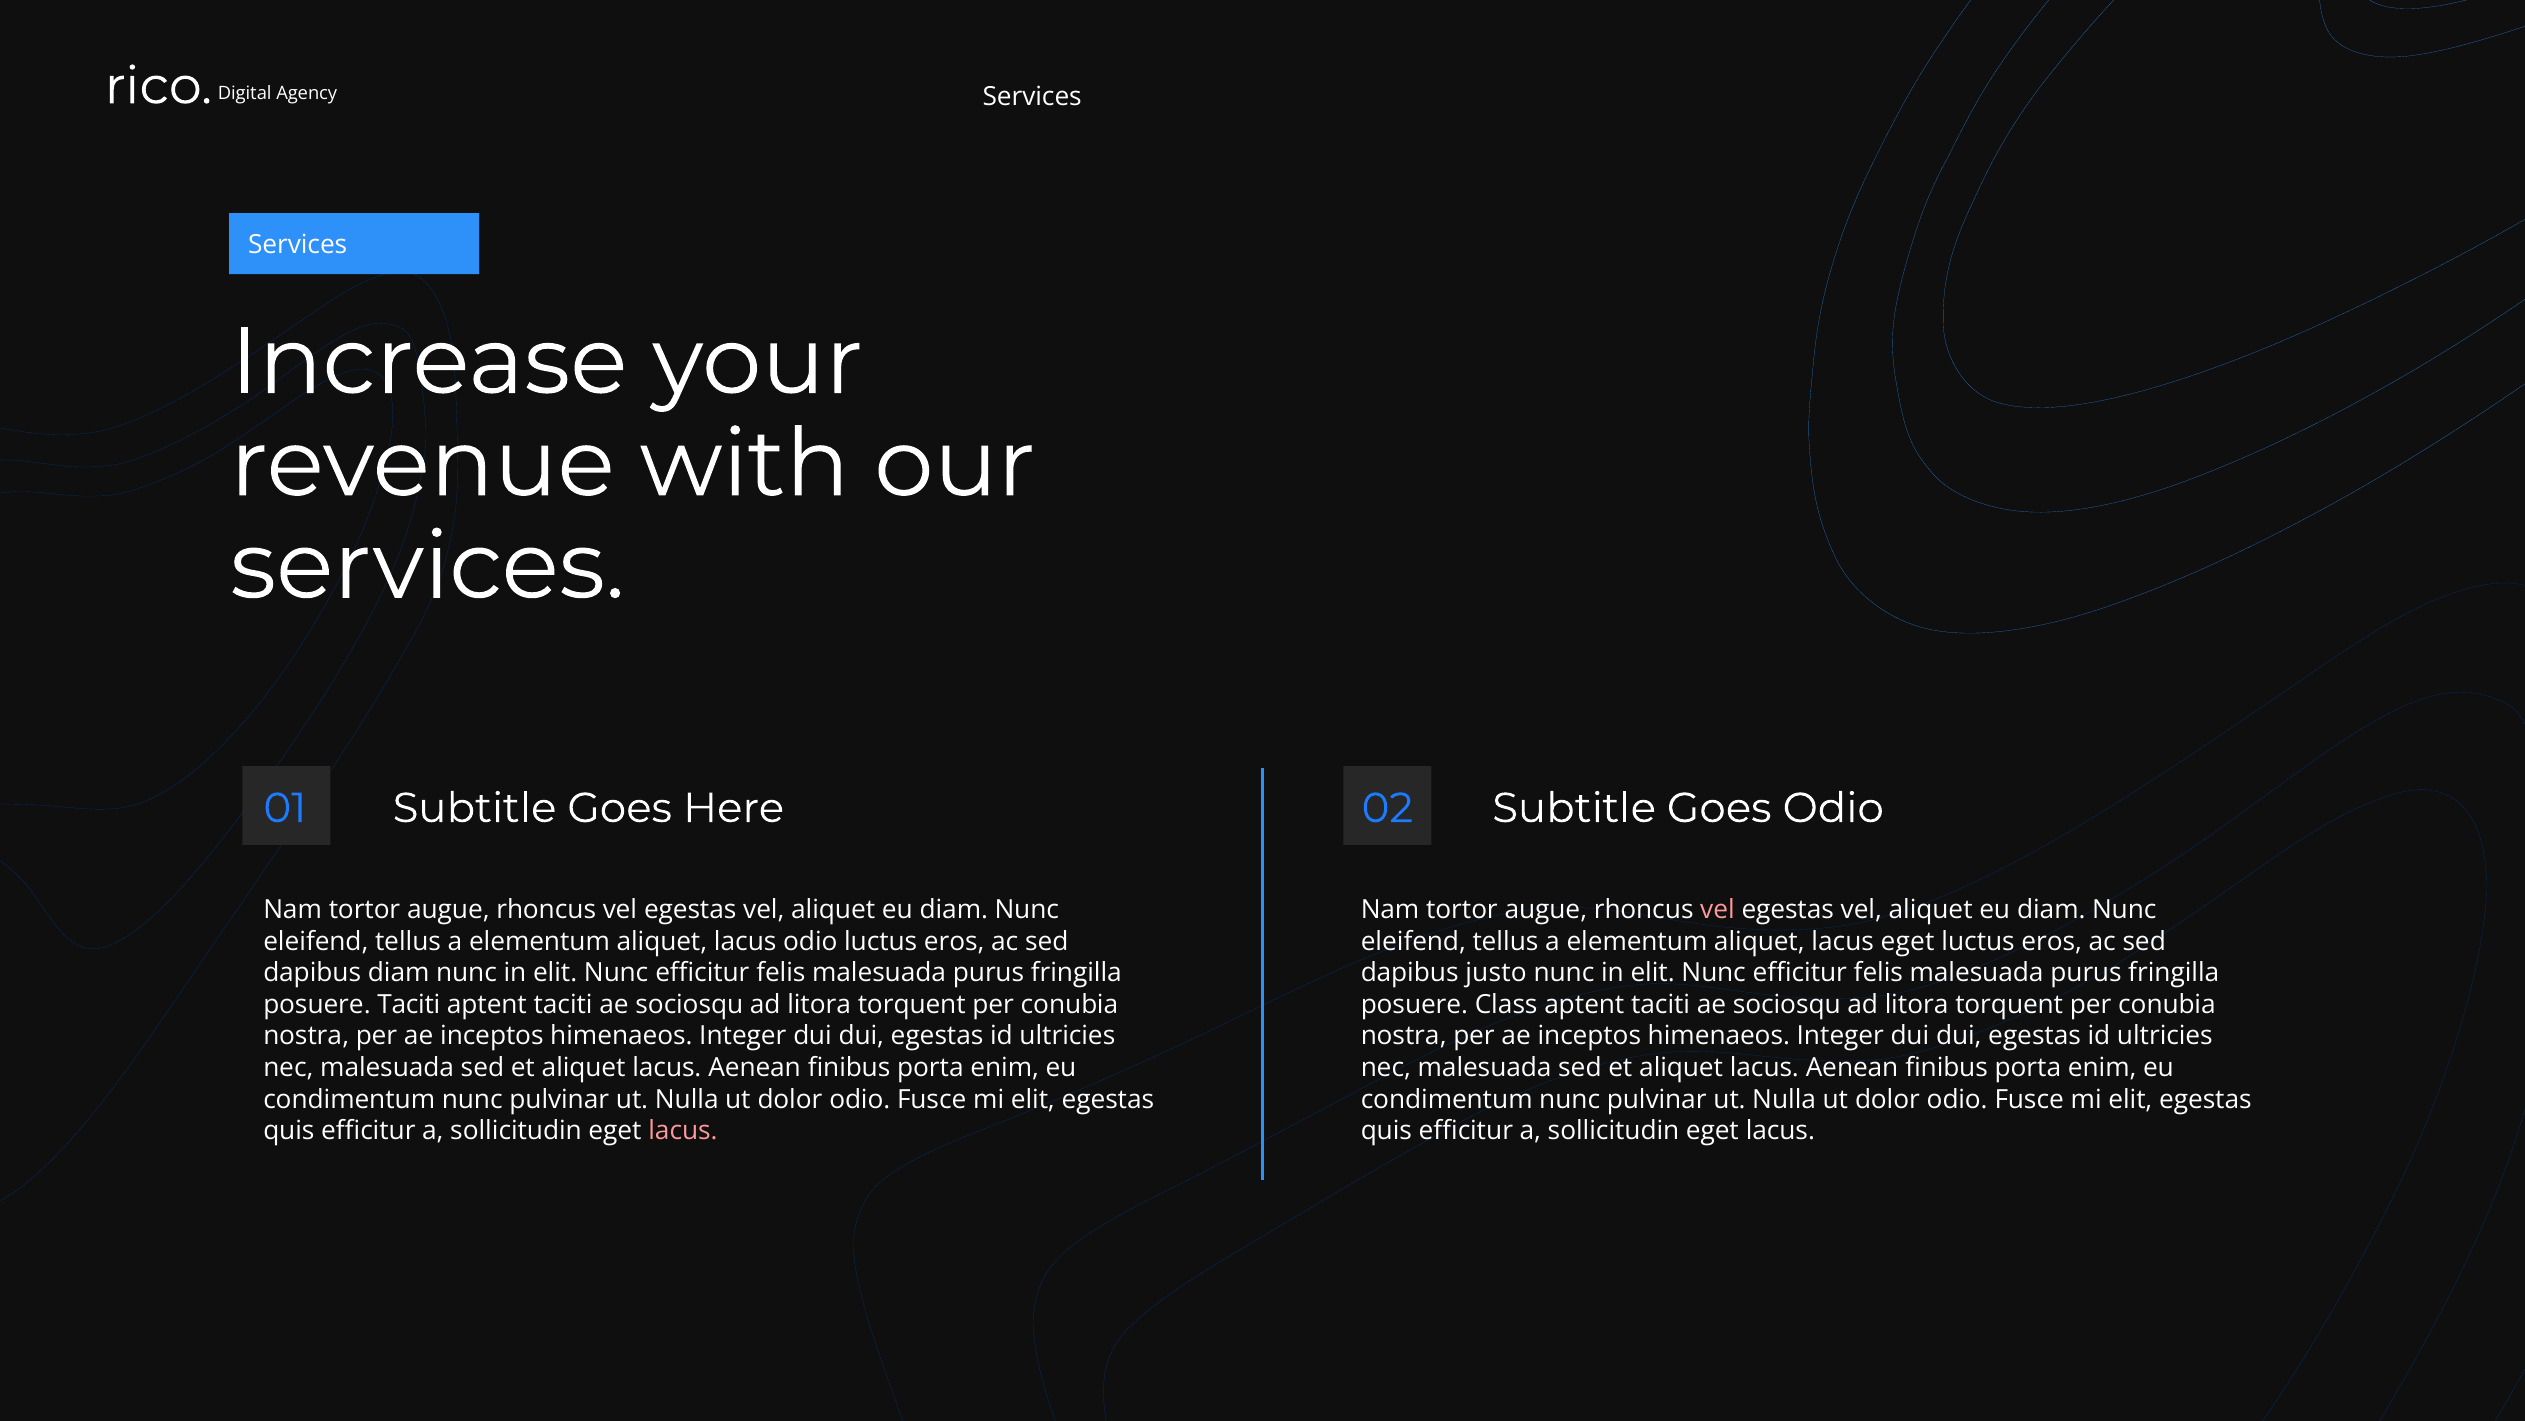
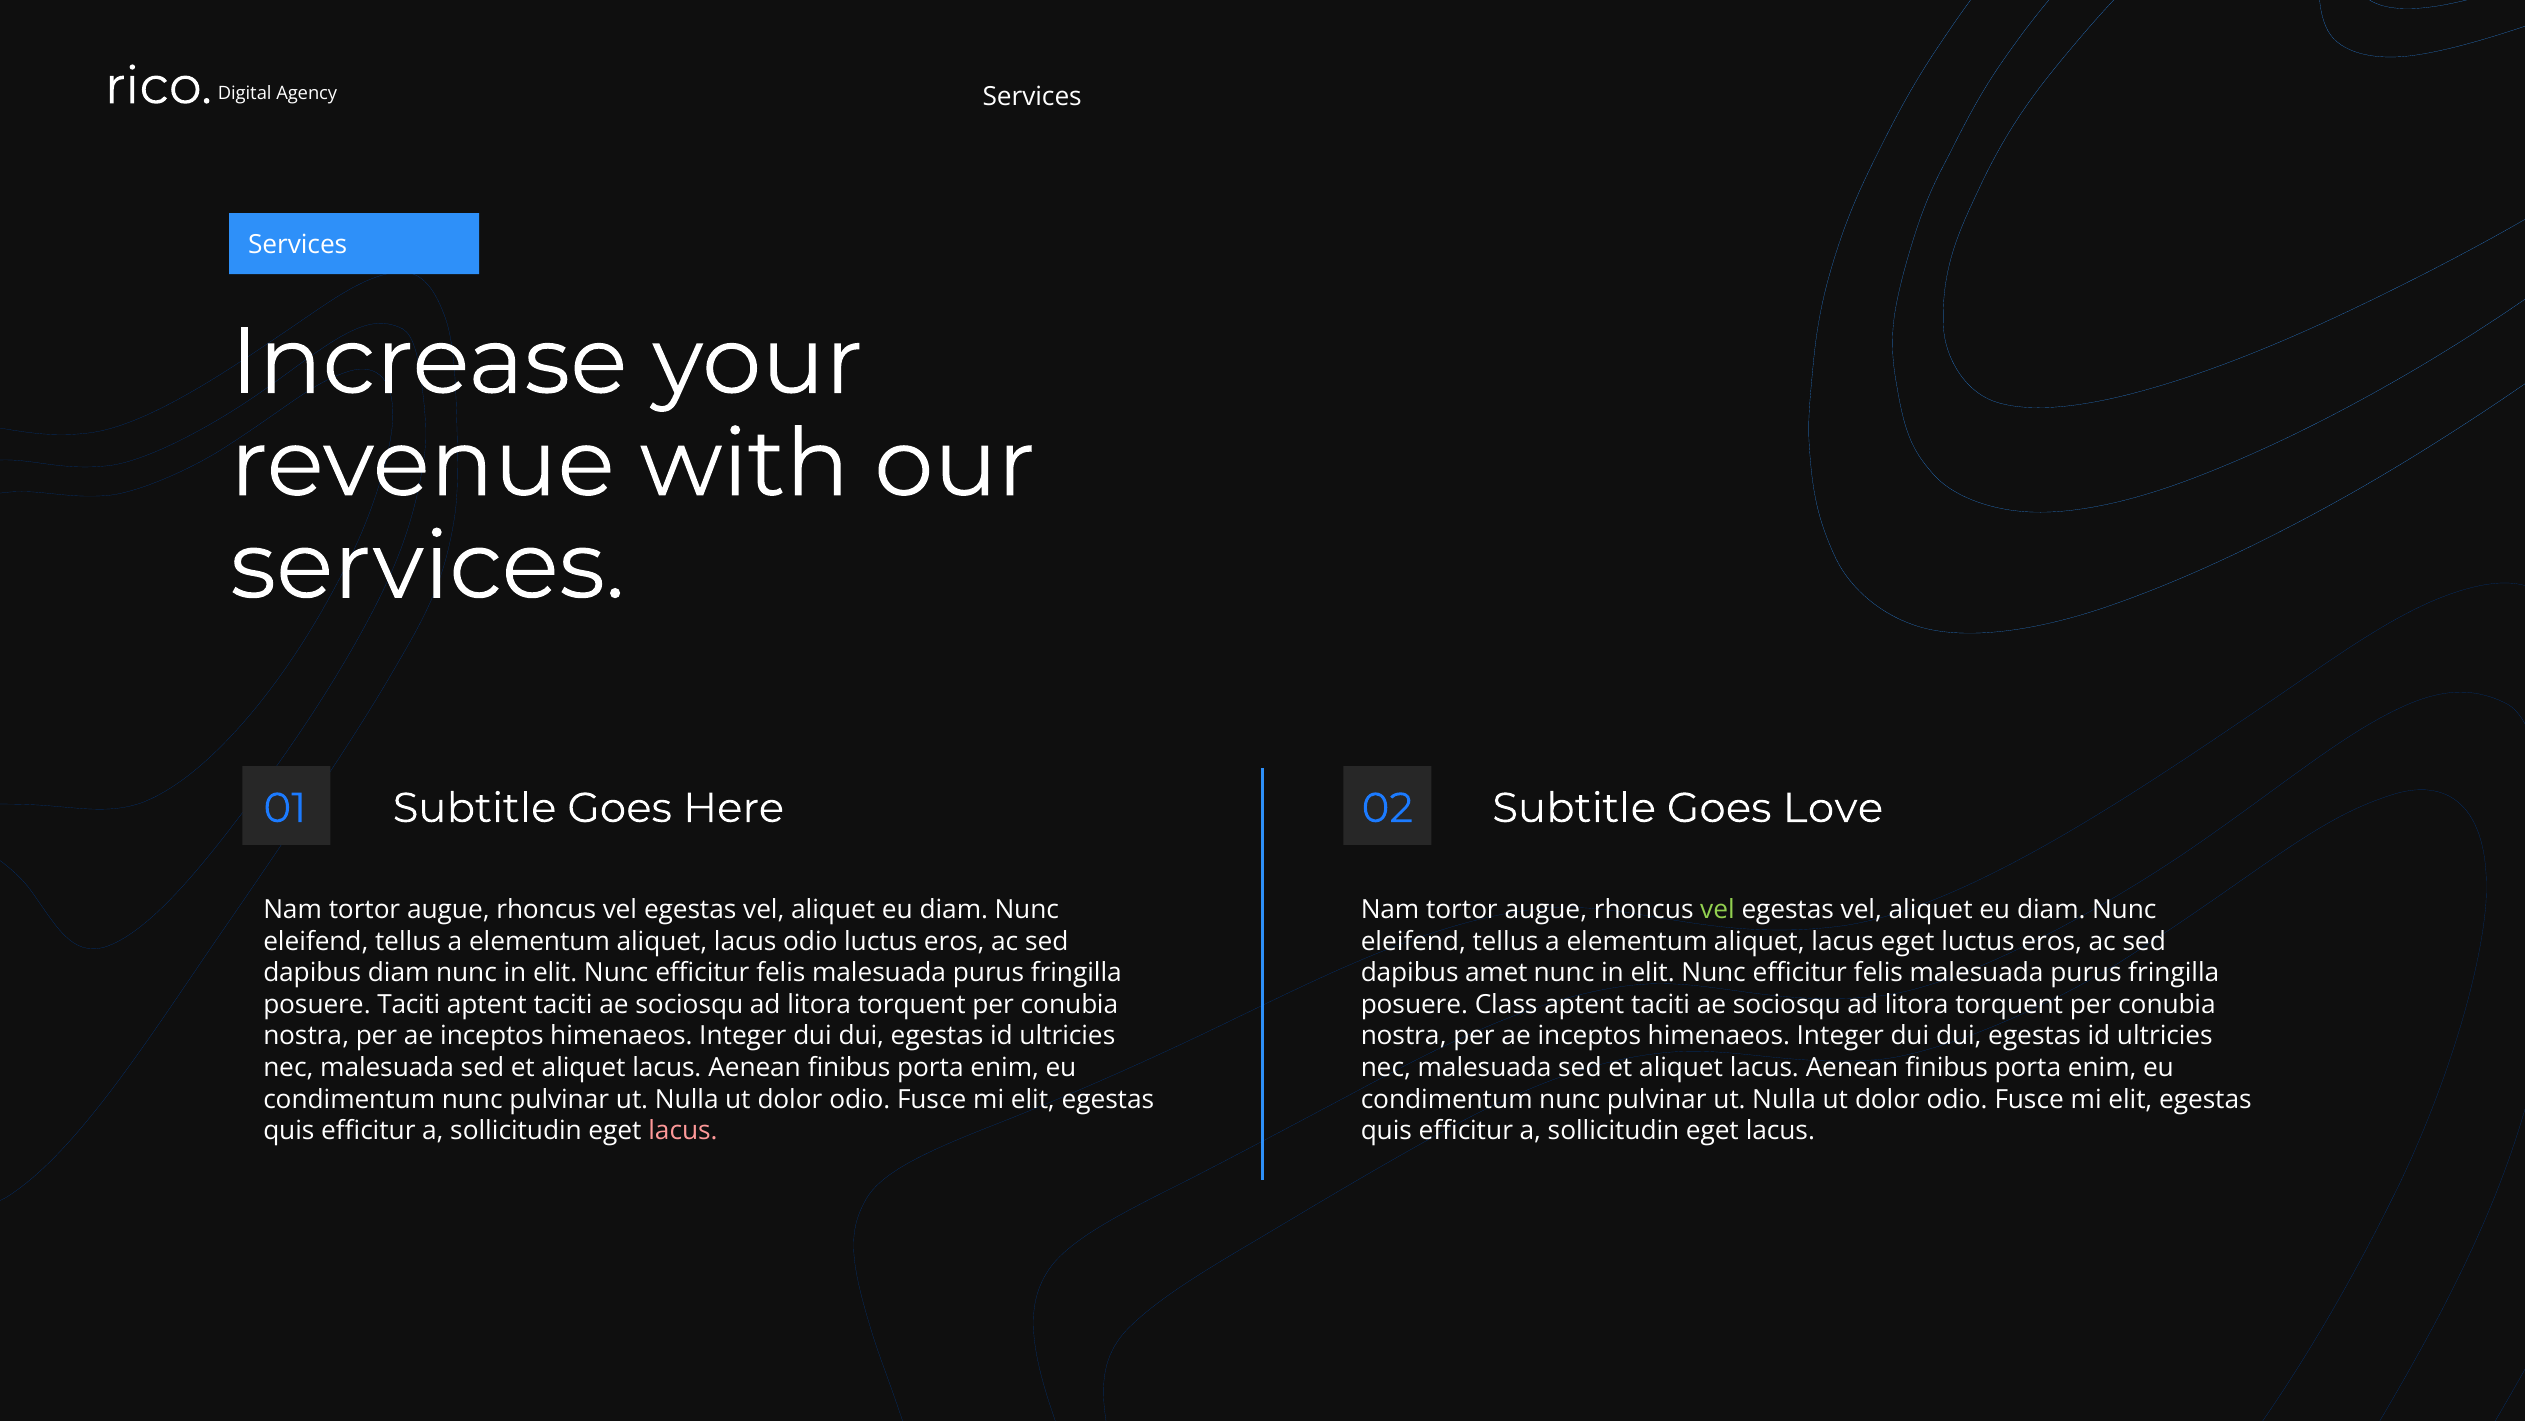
Goes Odio: Odio -> Love
vel at (1717, 909) colour: pink -> light green
justo: justo -> amet
